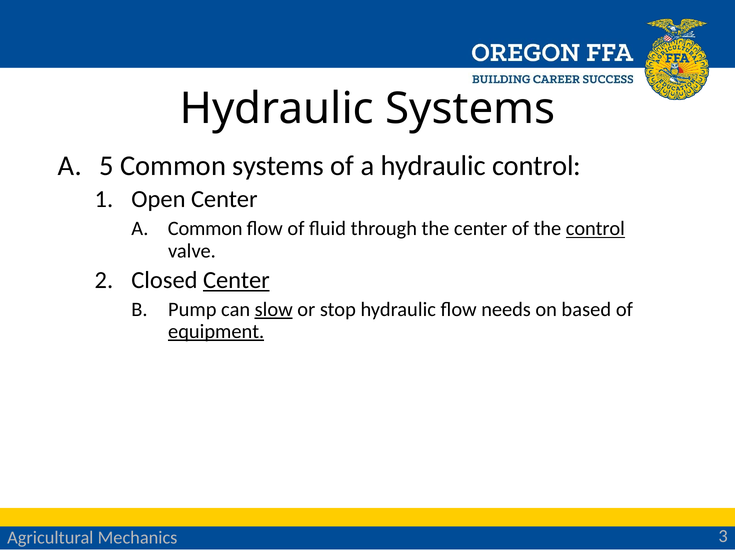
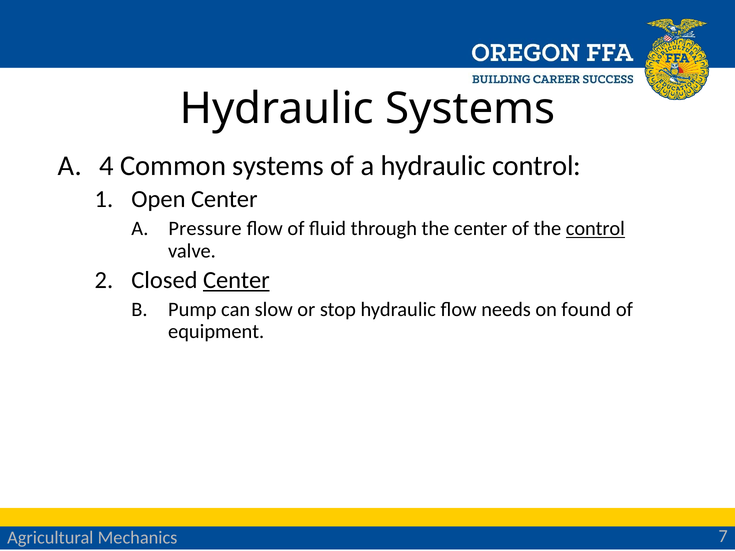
5: 5 -> 4
A Common: Common -> Pressure
slow underline: present -> none
based: based -> found
equipment underline: present -> none
3: 3 -> 7
